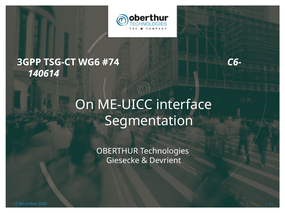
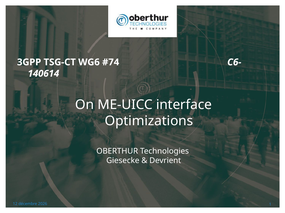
Segmentation: Segmentation -> Optimizations
